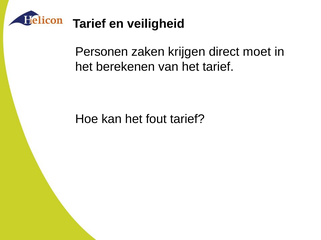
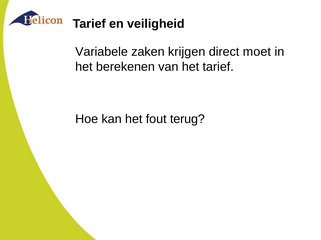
Personen: Personen -> Variabele
fout tarief: tarief -> terug
